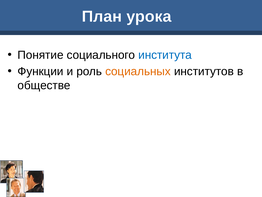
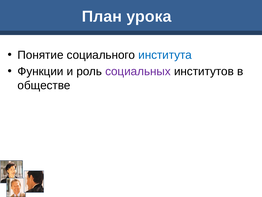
социальных colour: orange -> purple
